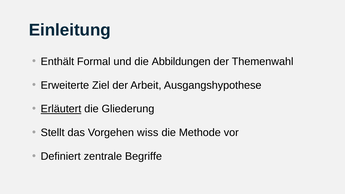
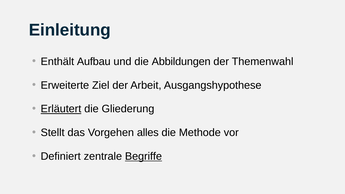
Formal: Formal -> Aufbau
wiss: wiss -> alles
Begriffe underline: none -> present
